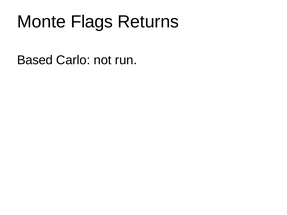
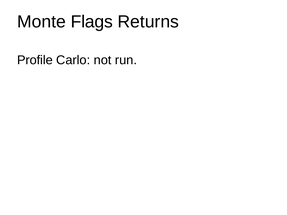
Based: Based -> Profile
